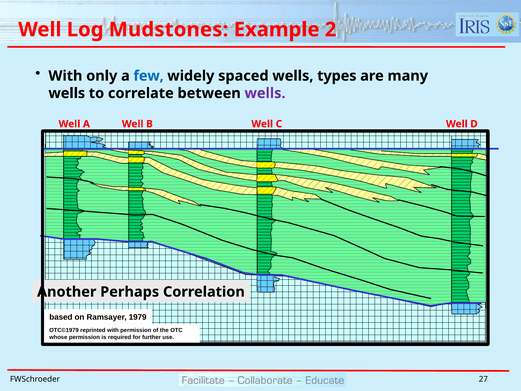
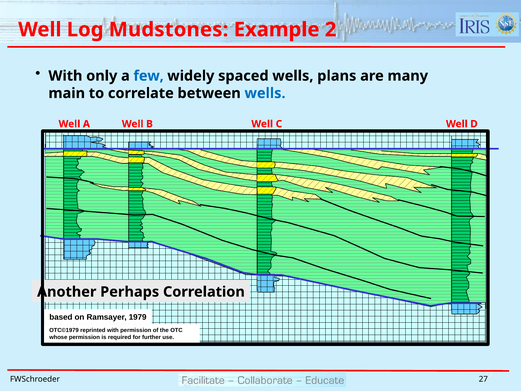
types: types -> plans
wells at (67, 93): wells -> main
wells at (265, 93) colour: purple -> blue
